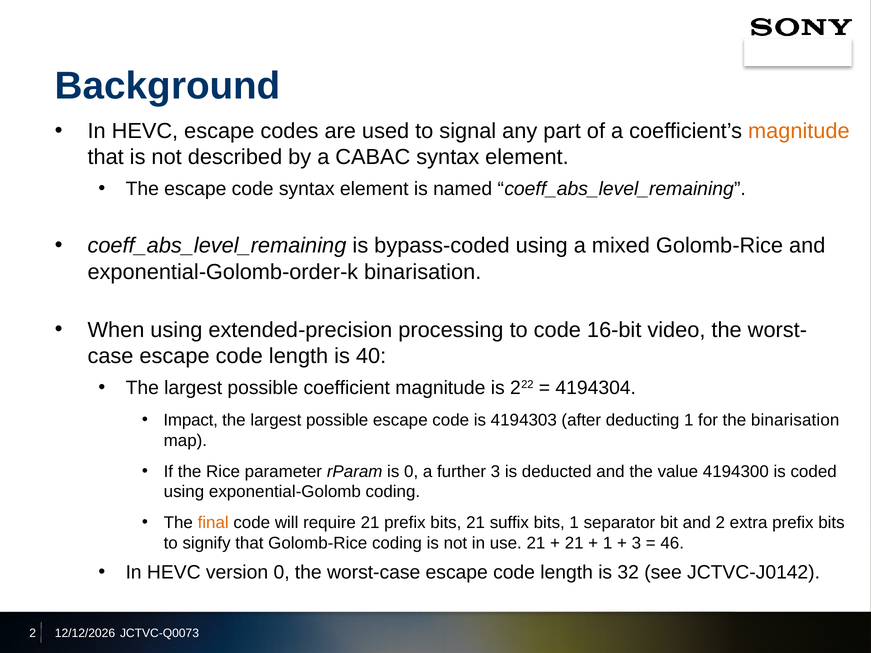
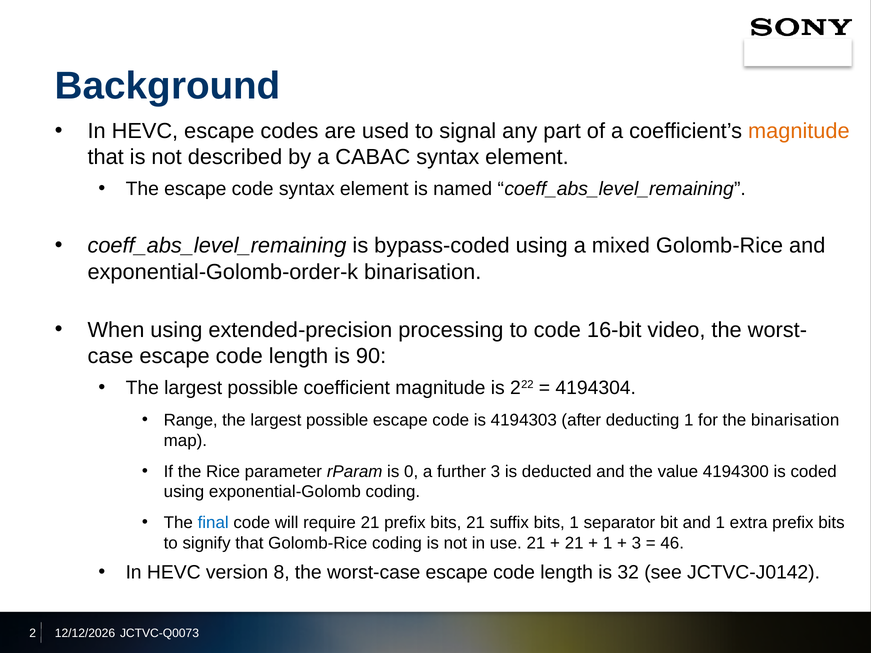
40: 40 -> 90
Impact: Impact -> Range
final colour: orange -> blue
and 2: 2 -> 1
version 0: 0 -> 8
